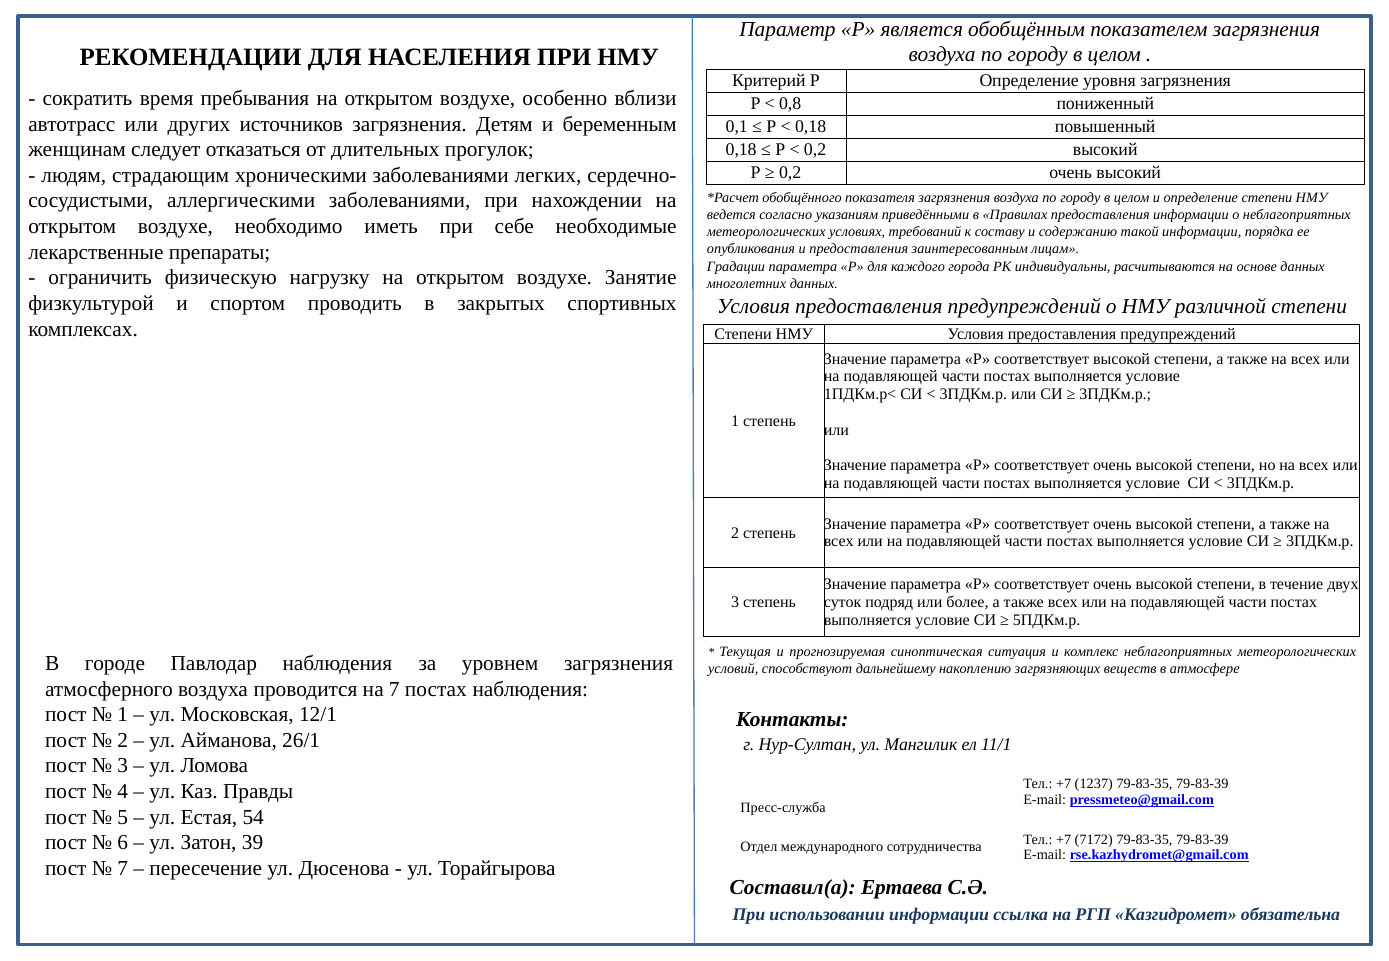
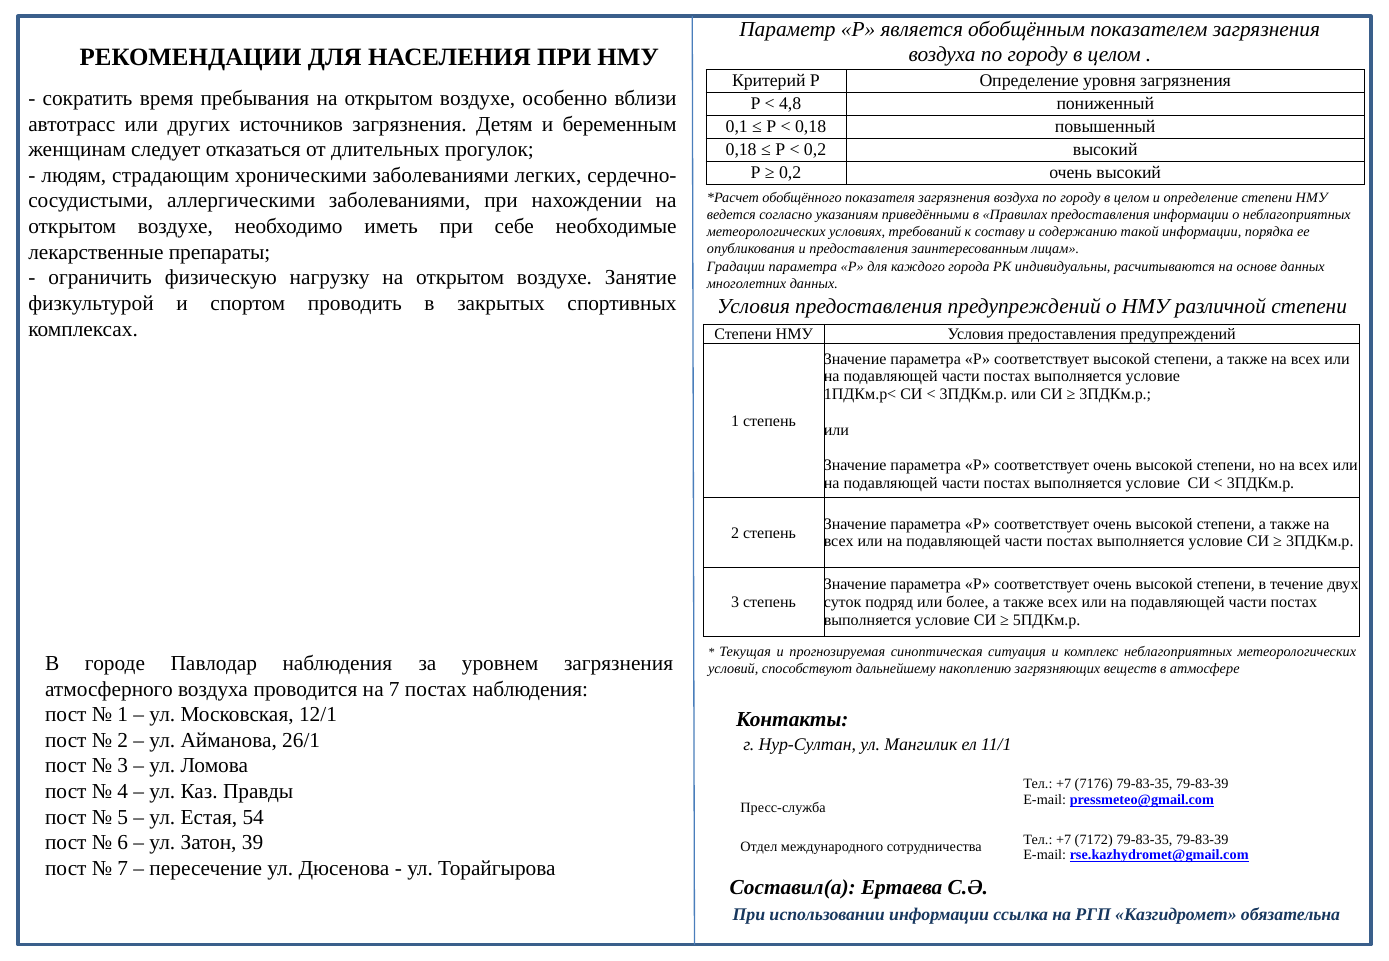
0,8: 0,8 -> 4,8
1237: 1237 -> 7176
